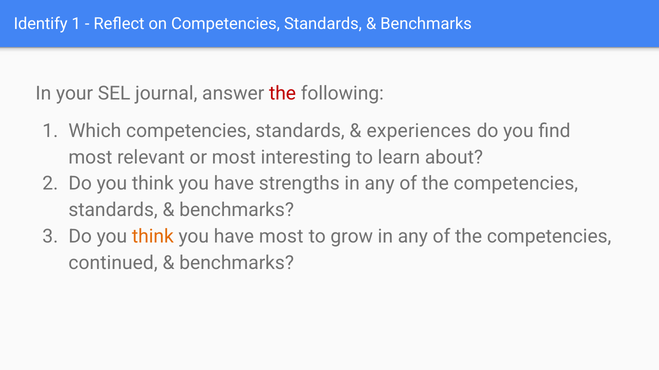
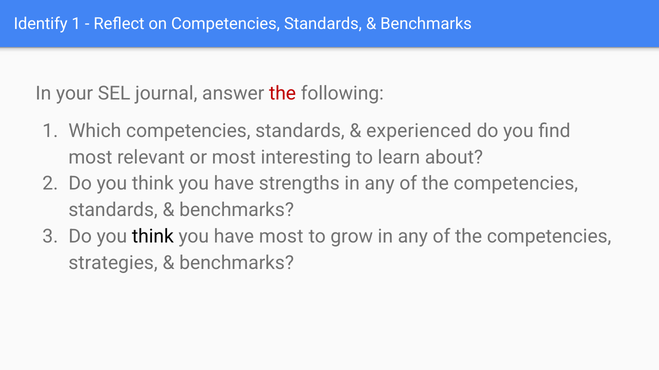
experiences: experiences -> experienced
think at (153, 237) colour: orange -> black
continued: continued -> strategies
